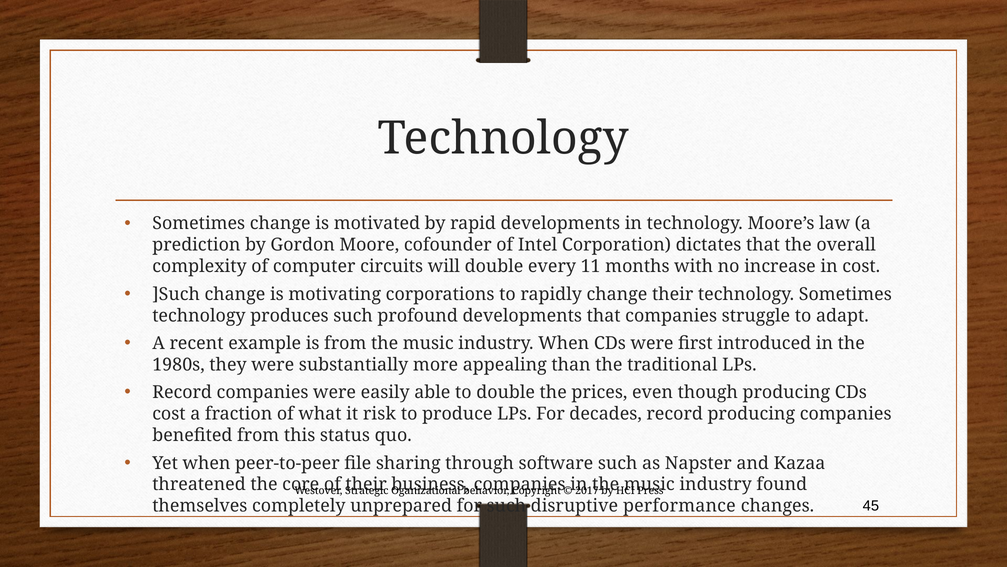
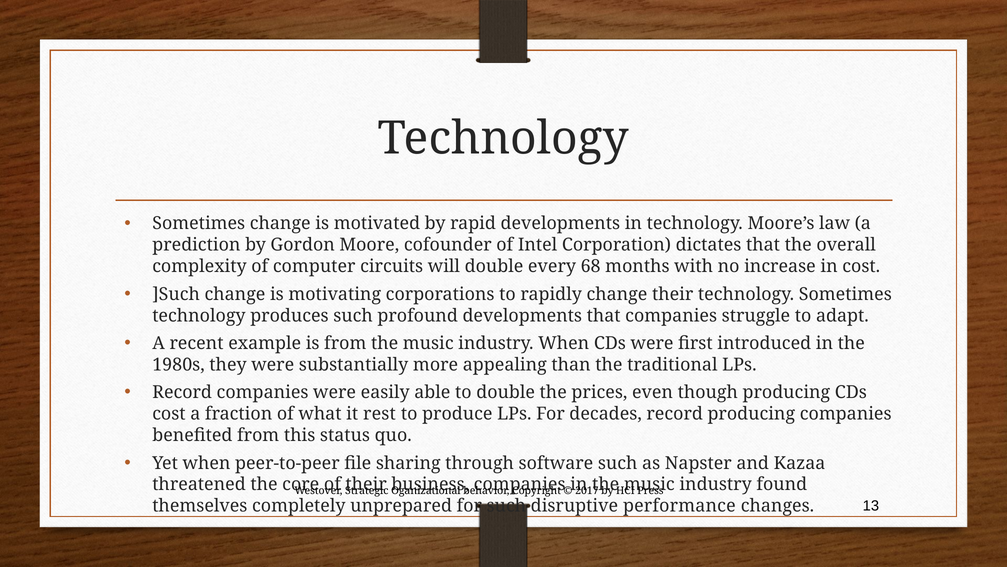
11: 11 -> 68
risk: risk -> rest
45: 45 -> 13
